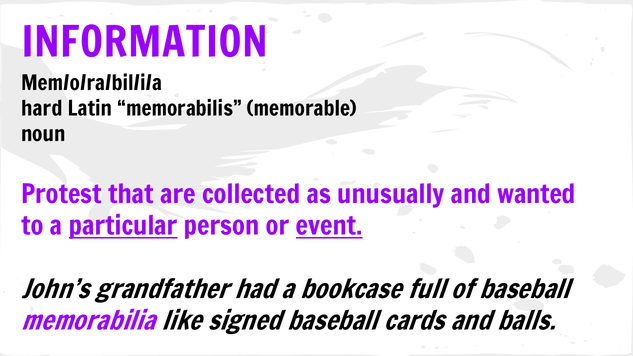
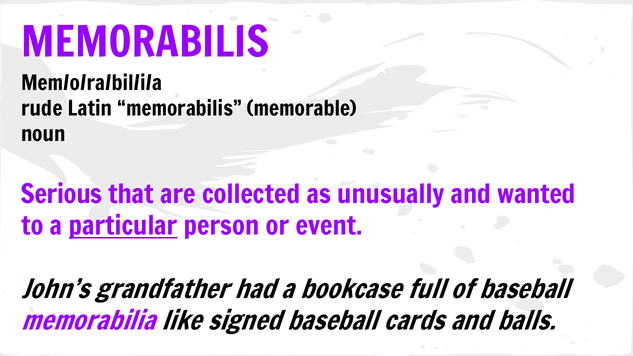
INFORMATION at (145, 43): INFORMATION -> MEMORABILIS
hard: hard -> rude
Protest: Protest -> Serious
event underline: present -> none
